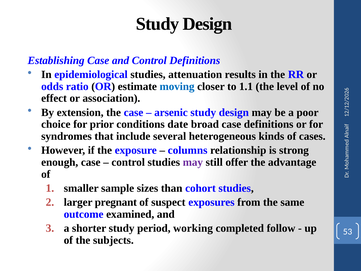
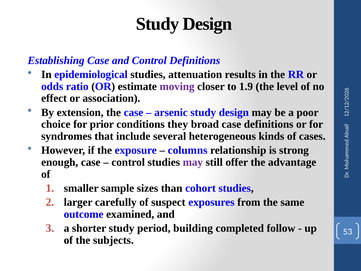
moving colour: blue -> purple
1.1: 1.1 -> 1.9
date: date -> they
pregnant: pregnant -> carefully
working: working -> building
